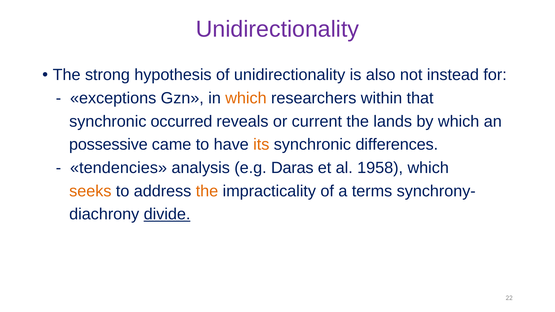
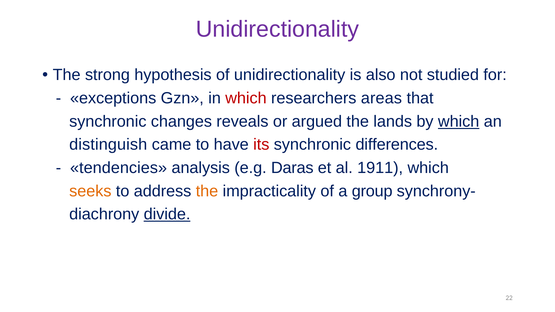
instead: instead -> studied
which at (246, 98) colour: orange -> red
within: within -> areas
occurred: occurred -> changes
current: current -> argued
which at (459, 121) underline: none -> present
possessive: possessive -> distinguish
its colour: orange -> red
1958: 1958 -> 1911
terms: terms -> group
